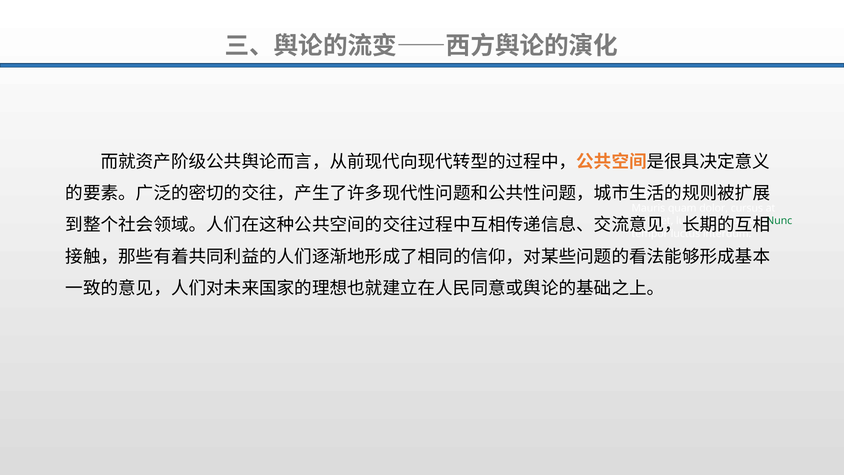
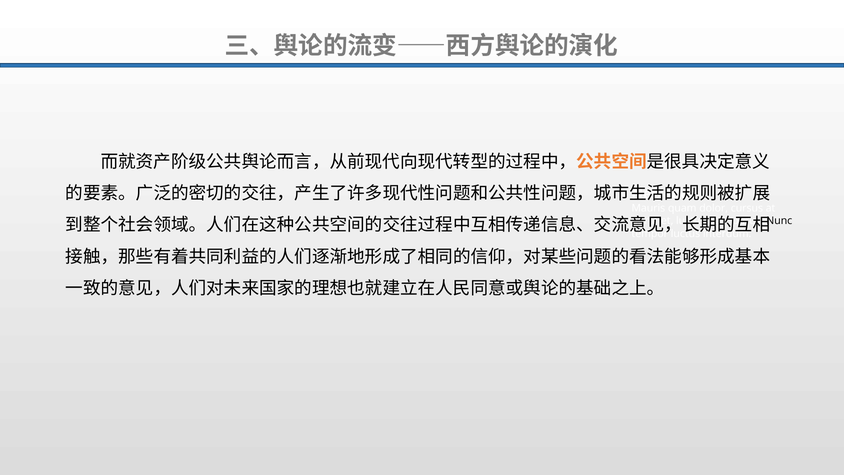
Nunc colour: green -> black
